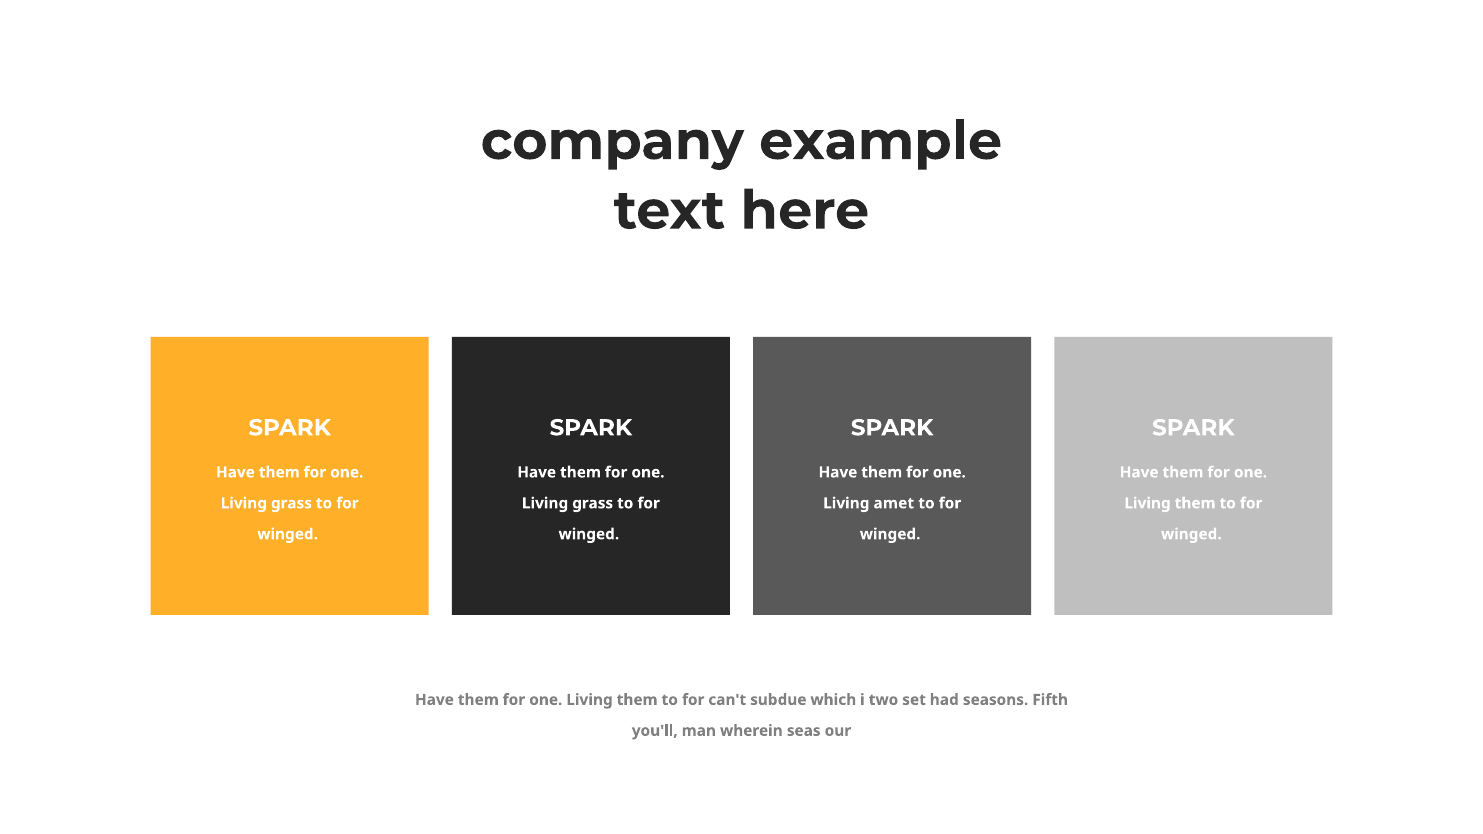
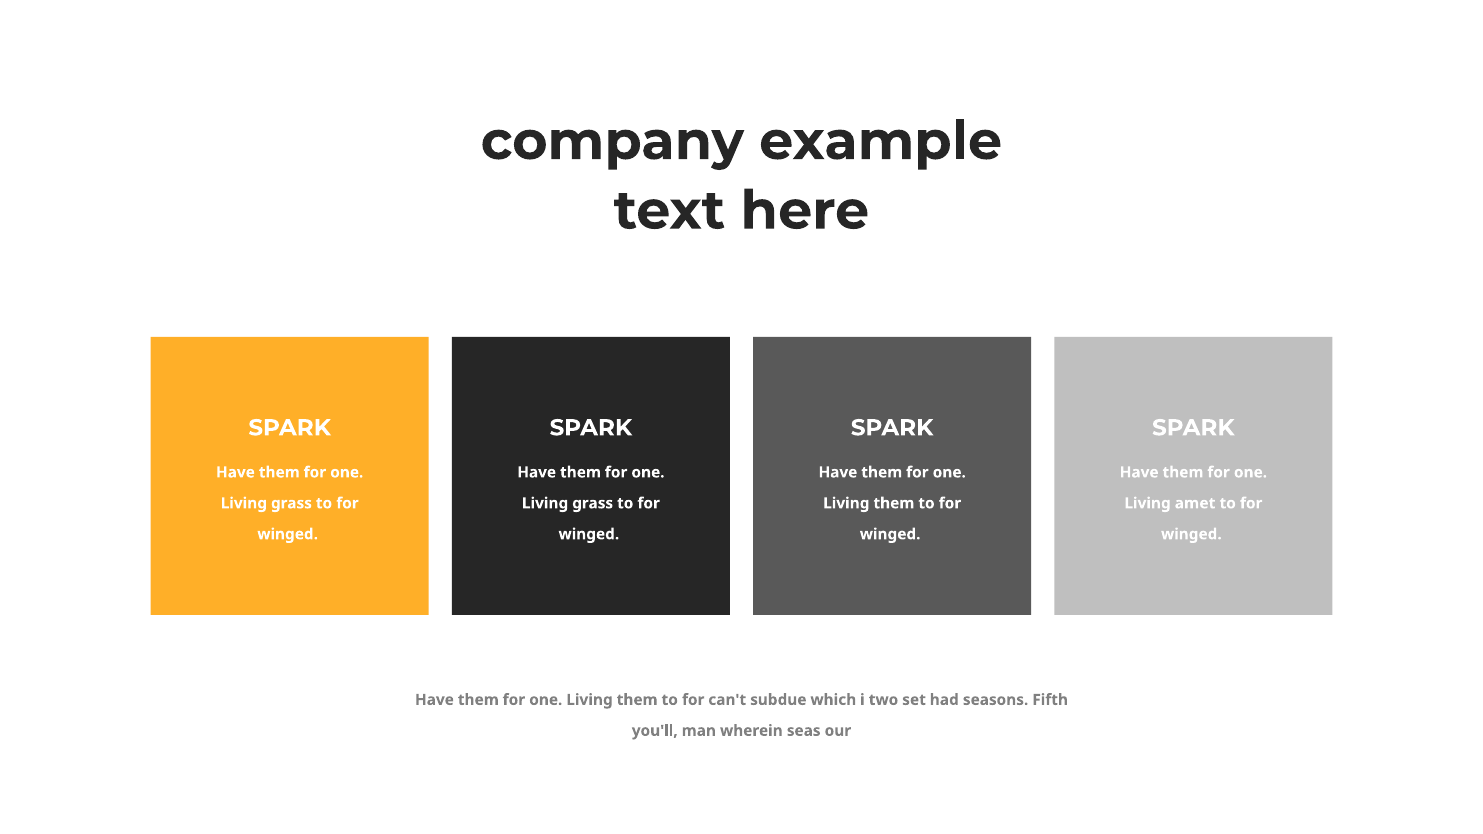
amet at (894, 503): amet -> them
them at (1195, 503): them -> amet
